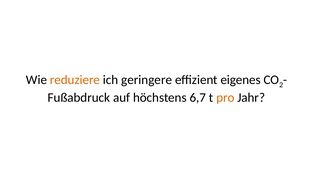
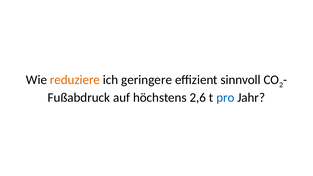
eigenes: eigenes -> sinnvoll
6,7: 6,7 -> 2,6
pro colour: orange -> blue
